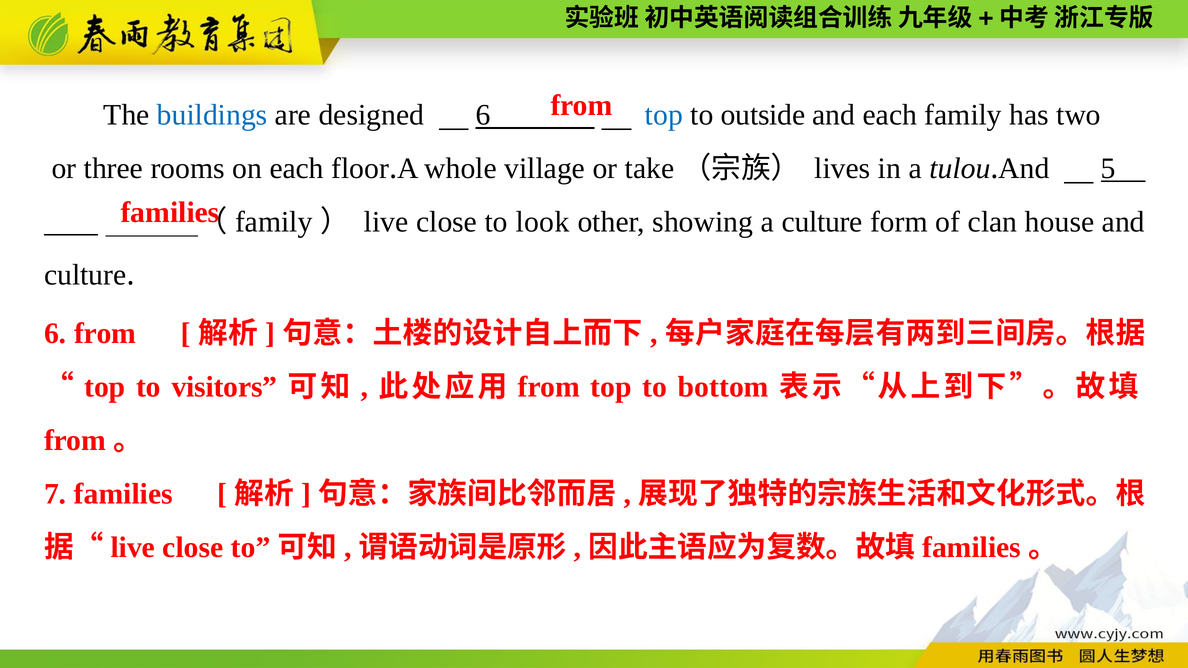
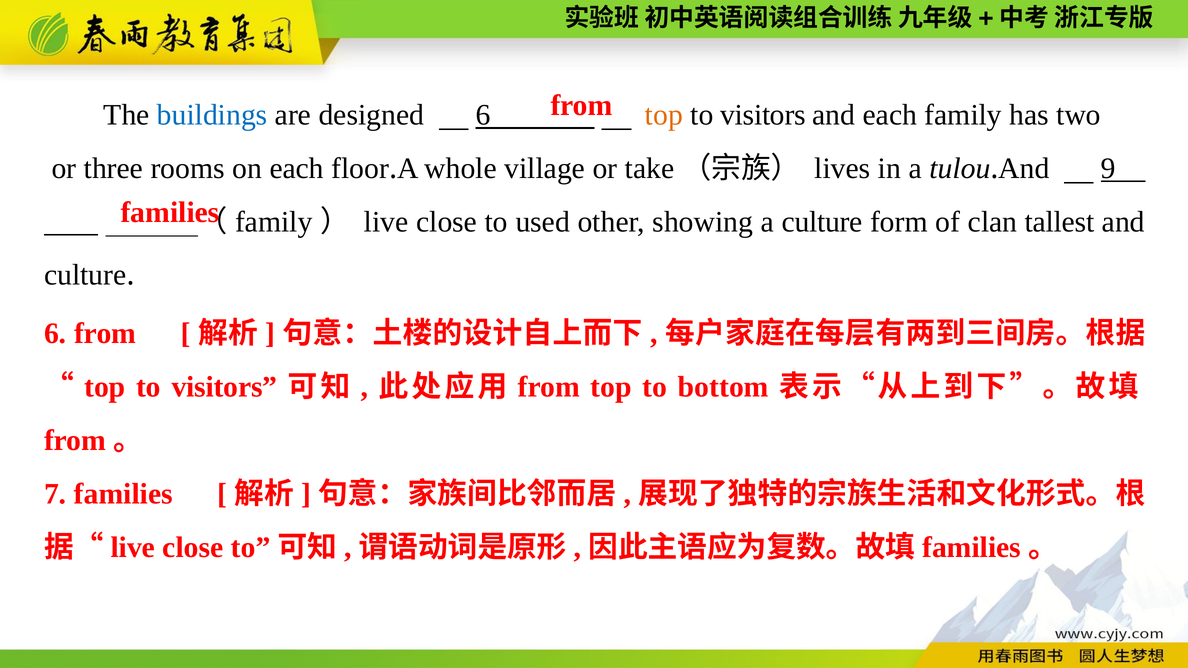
top at (664, 115) colour: blue -> orange
outside at (763, 115): outside -> visitors
5: 5 -> 9
look: look -> used
house: house -> tallest
